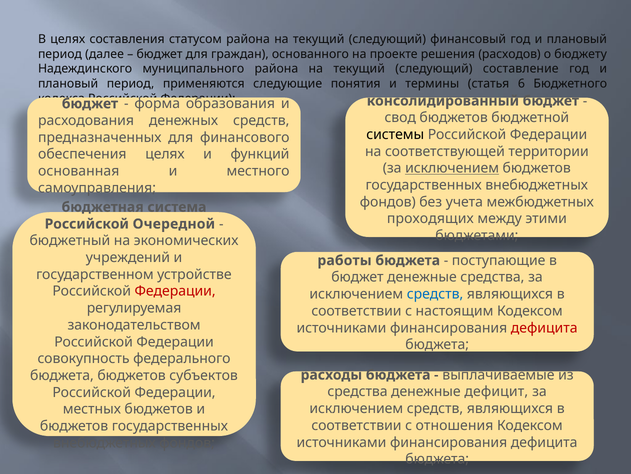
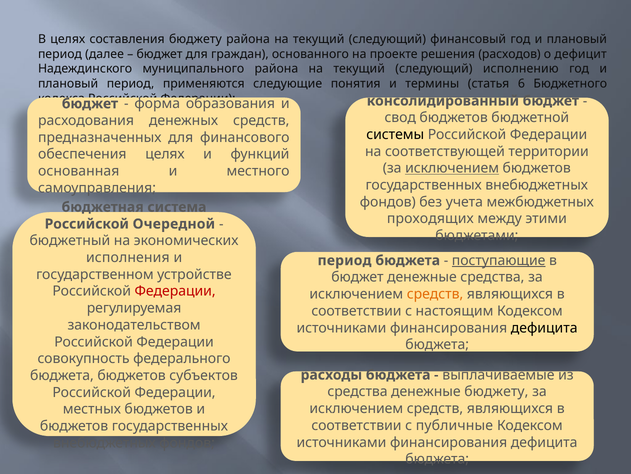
составления статусом: статусом -> бюджету
бюджету: бюджету -> дефицит
составление: составление -> исполнению
учреждений: учреждений -> исполнения
работы at (345, 260): работы -> период
поступающие underline: none -> present
средств at (435, 294) colour: blue -> orange
дефицита at (544, 327) colour: red -> black
денежные дефицит: дефицит -> бюджету
отношения: отношения -> публичные
